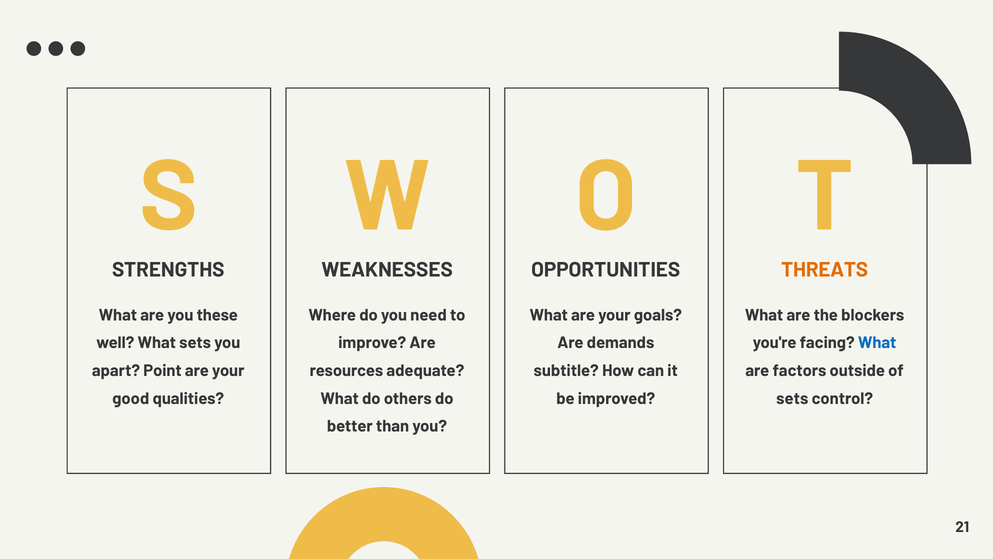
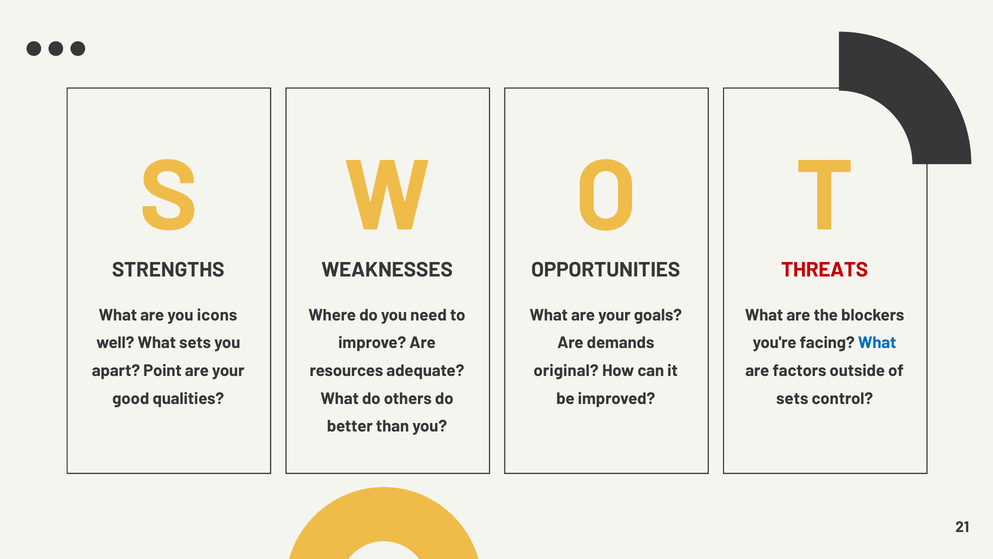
THREATS colour: orange -> red
these: these -> icons
subtitle: subtitle -> original
